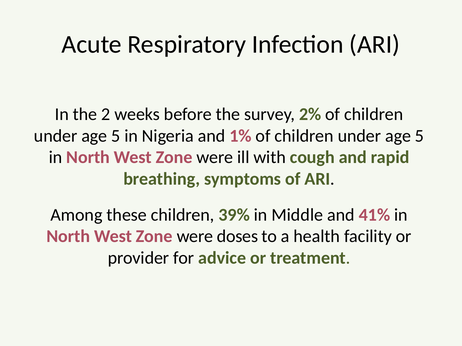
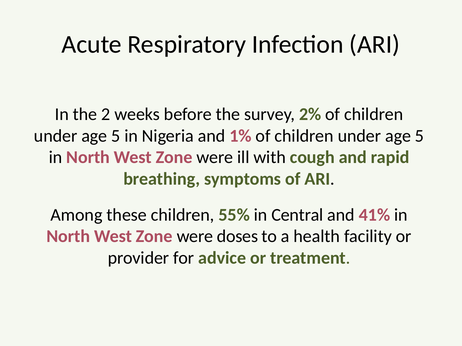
39%: 39% -> 55%
Middle: Middle -> Central
